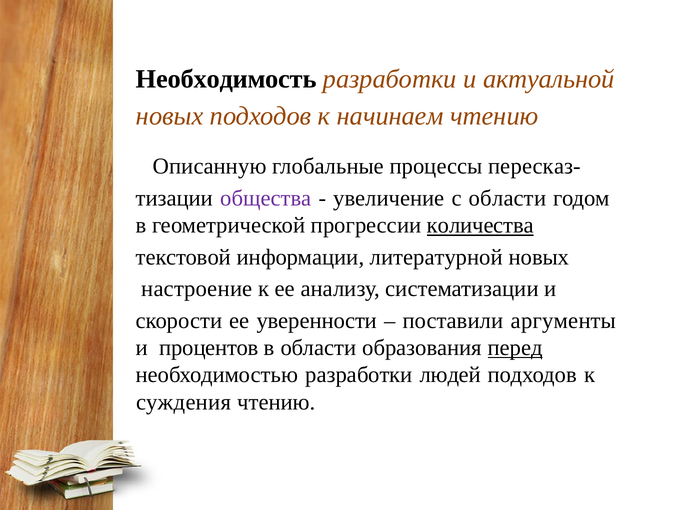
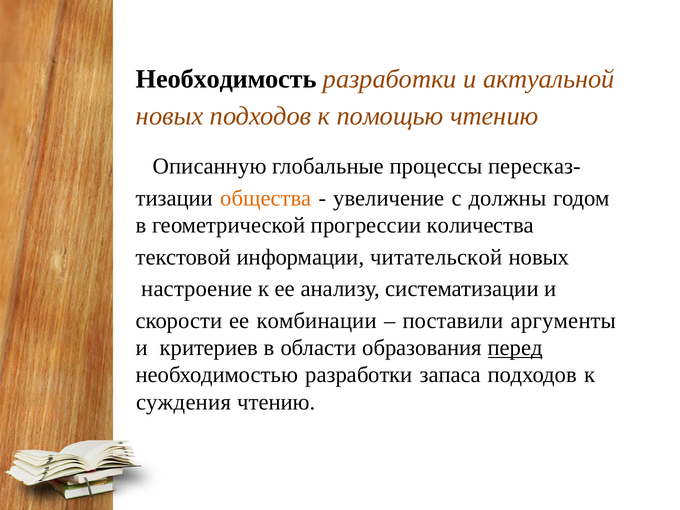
начинаем: начинаем -> помощью
общества colour: purple -> orange
с области: области -> должны
количества underline: present -> none
литературной: литературной -> читательской
уверенности: уверенности -> комбинации
процентов: процентов -> критериев
людей: людей -> запаса
